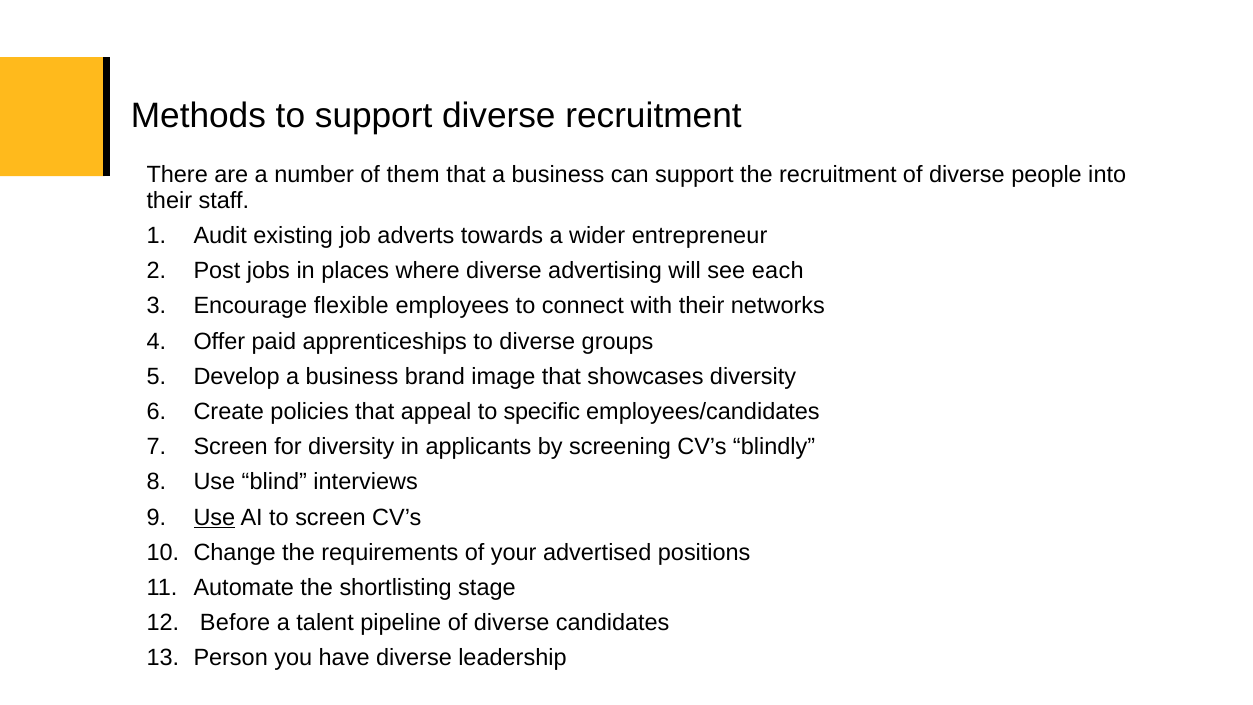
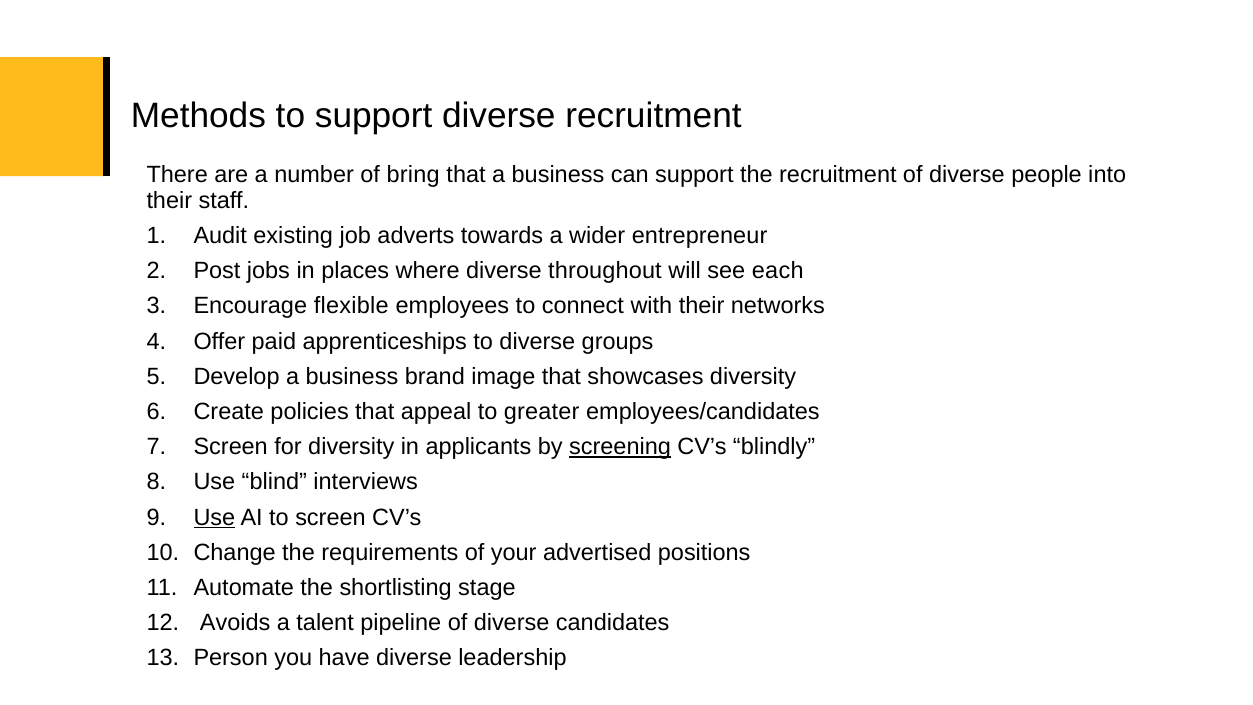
them: them -> bring
advertising: advertising -> throughout
specific: specific -> greater
screening underline: none -> present
Before: Before -> Avoids
